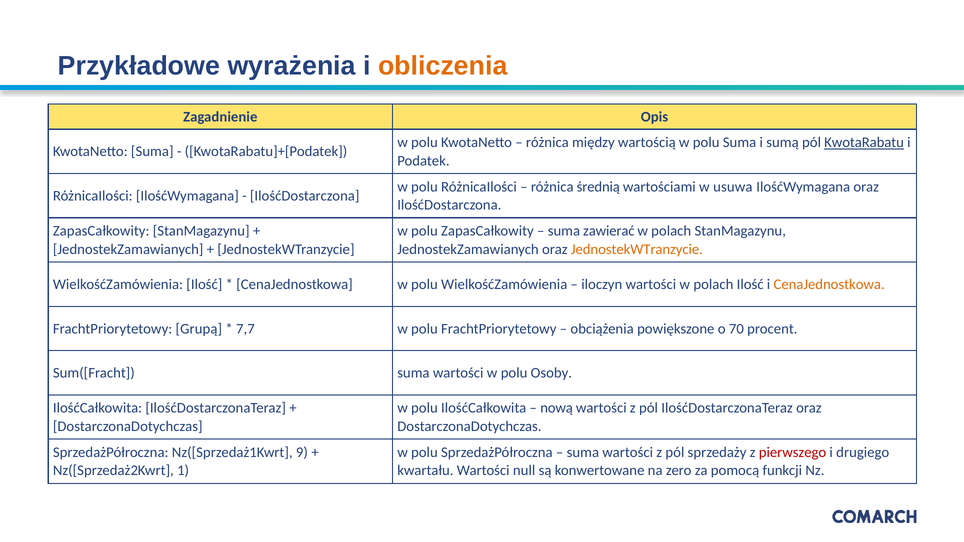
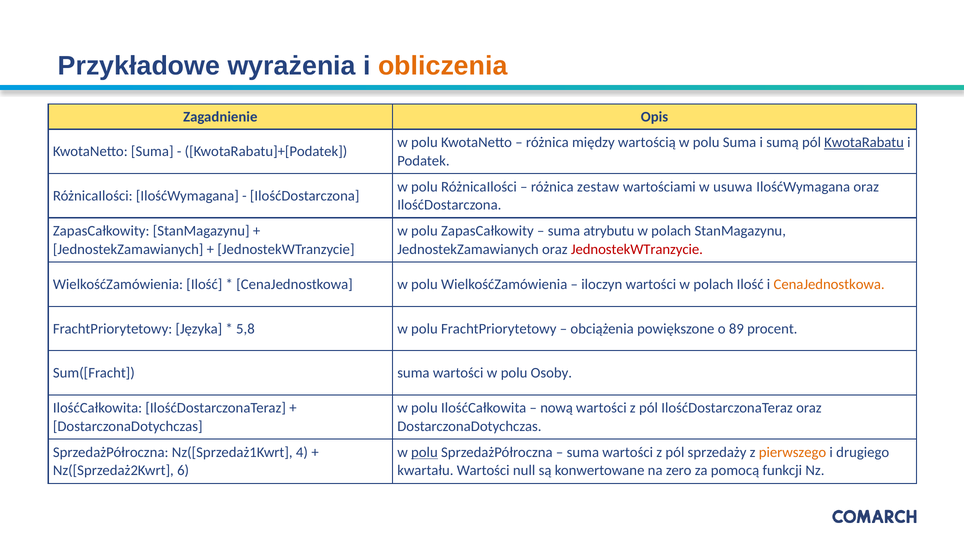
średnią: średnią -> zestaw
zawierać: zawierać -> atrybutu
JednostekWTranzycie at (637, 249) colour: orange -> red
Grupą: Grupą -> Języka
7,7: 7,7 -> 5,8
70: 70 -> 89
9: 9 -> 4
polu at (424, 453) underline: none -> present
pierwszego colour: red -> orange
1: 1 -> 6
